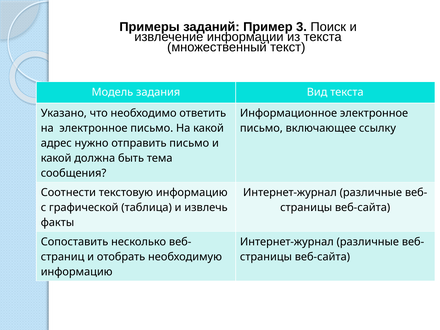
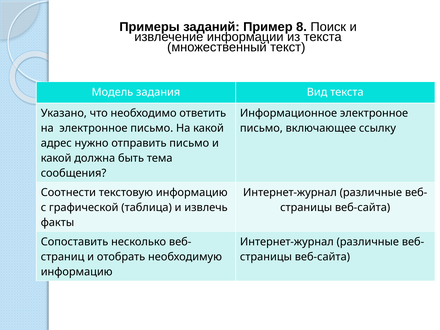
3: 3 -> 8
